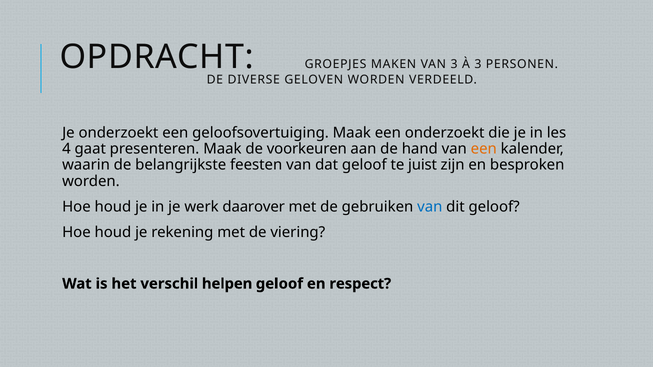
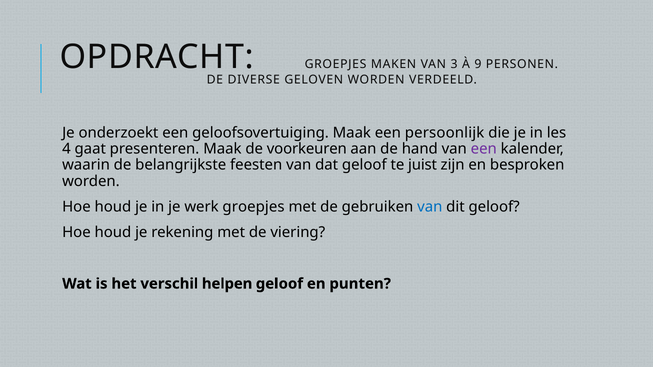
À 3: 3 -> 9
een onderzoekt: onderzoekt -> persoonlijk
een at (484, 149) colour: orange -> purple
werk daarover: daarover -> groepjes
respect: respect -> punten
